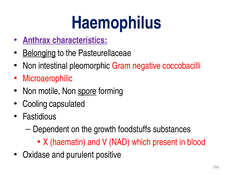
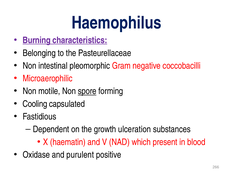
Anthrax: Anthrax -> Burning
Belonging underline: present -> none
foodstuffs: foodstuffs -> ulceration
